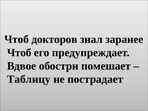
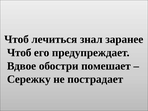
докторов: докторов -> лечиться
Таблицу: Таблицу -> Сережку
